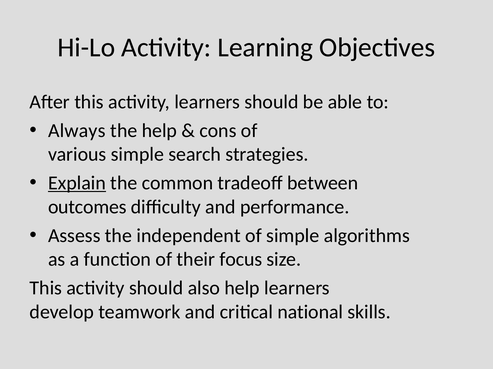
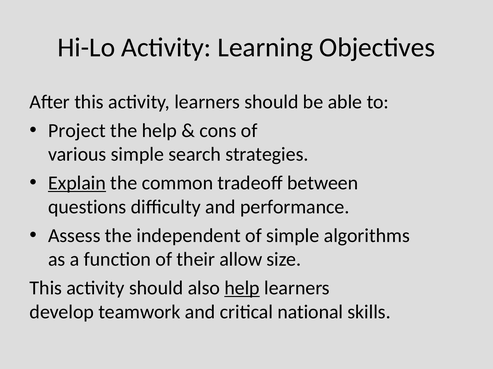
Always: Always -> Project
outcomes: outcomes -> questions
focus: focus -> allow
help at (242, 289) underline: none -> present
